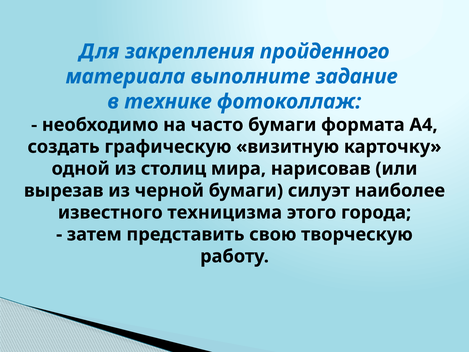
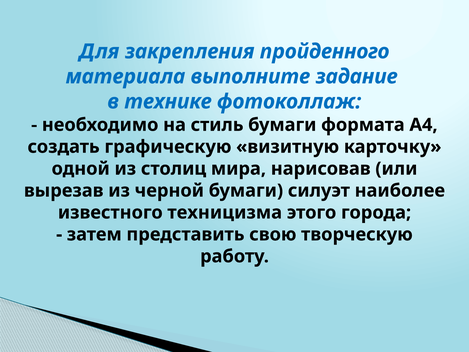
часто: часто -> стиль
